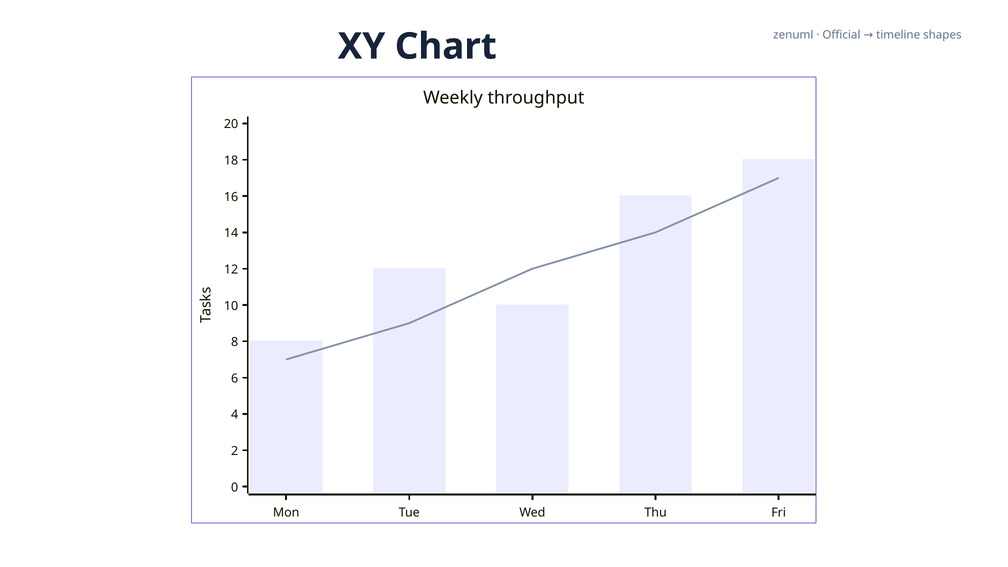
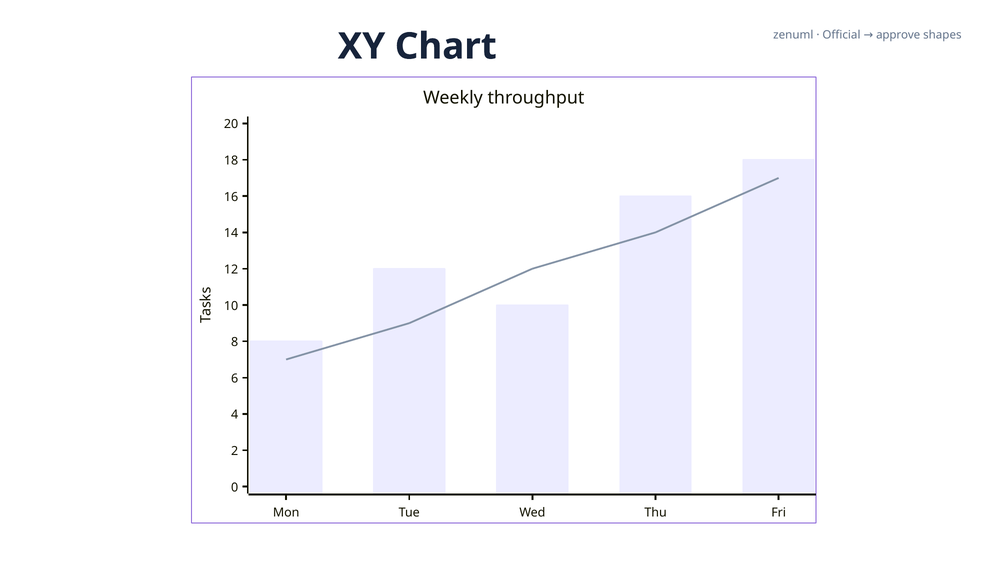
timeline: timeline -> approve
